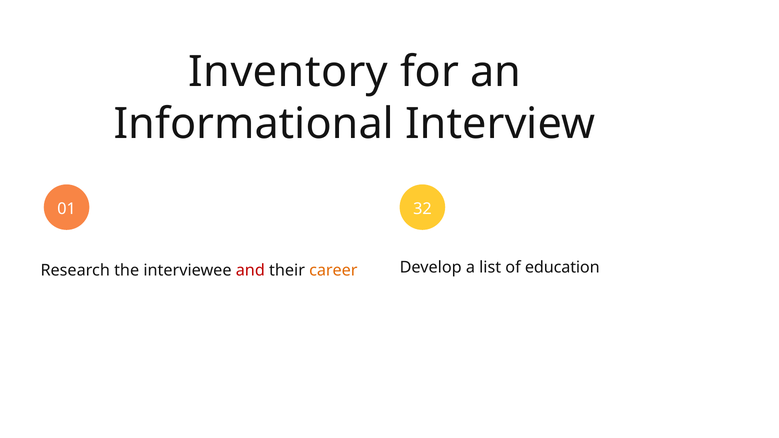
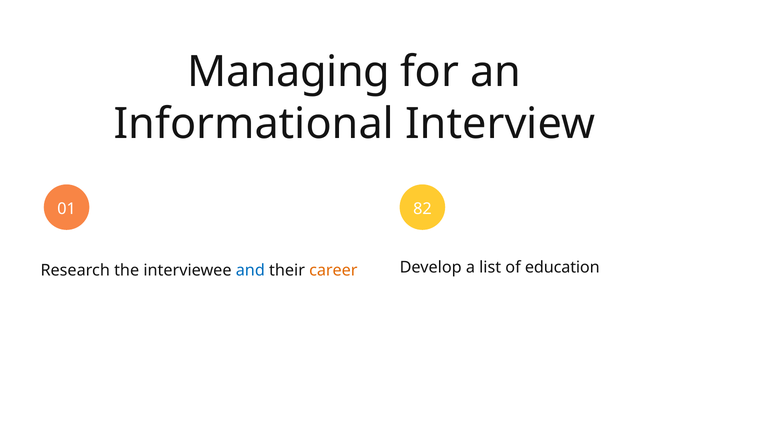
Inventory: Inventory -> Managing
32: 32 -> 82
and colour: red -> blue
